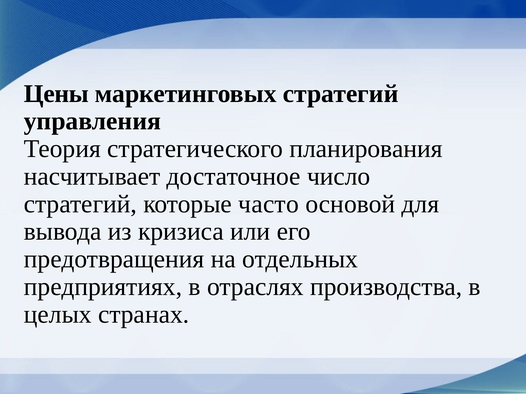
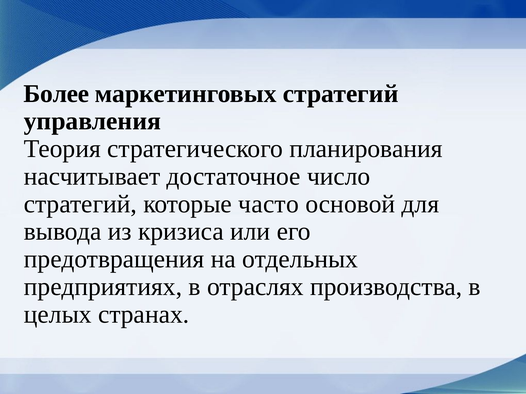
Цены: Цены -> Более
